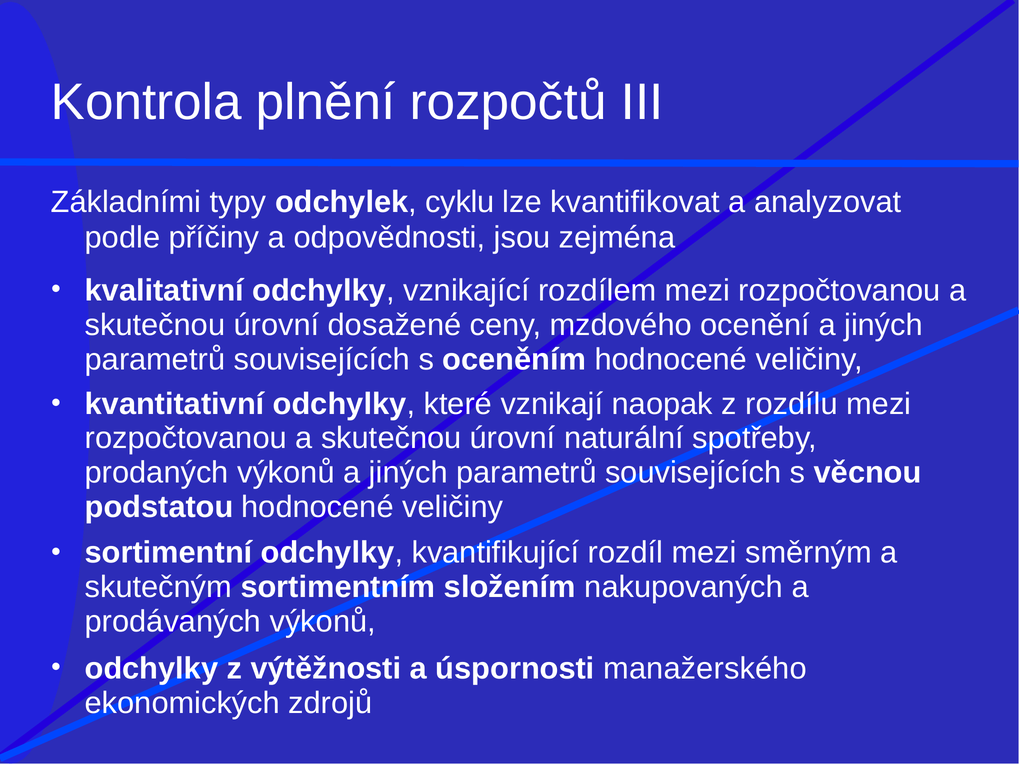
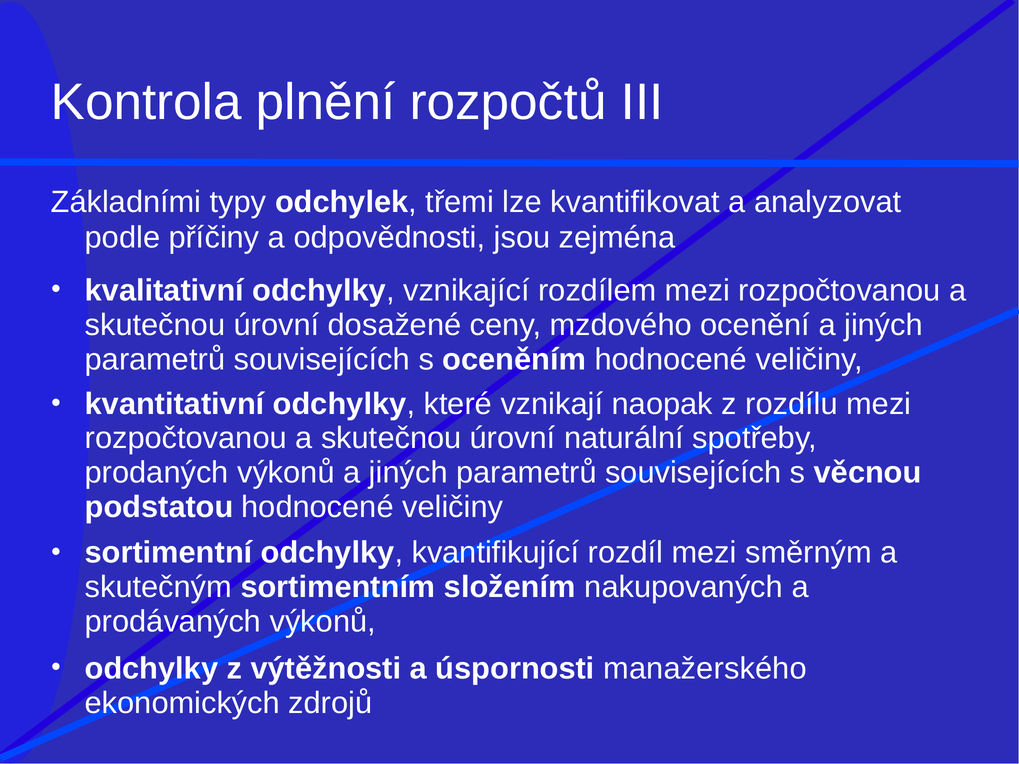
cyklu: cyklu -> třemi
